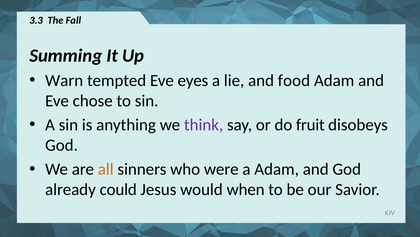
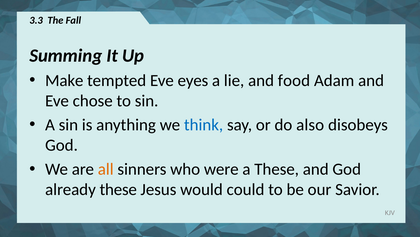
Warn: Warn -> Make
think colour: purple -> blue
fruit: fruit -> also
a Adam: Adam -> These
already could: could -> these
when: when -> could
